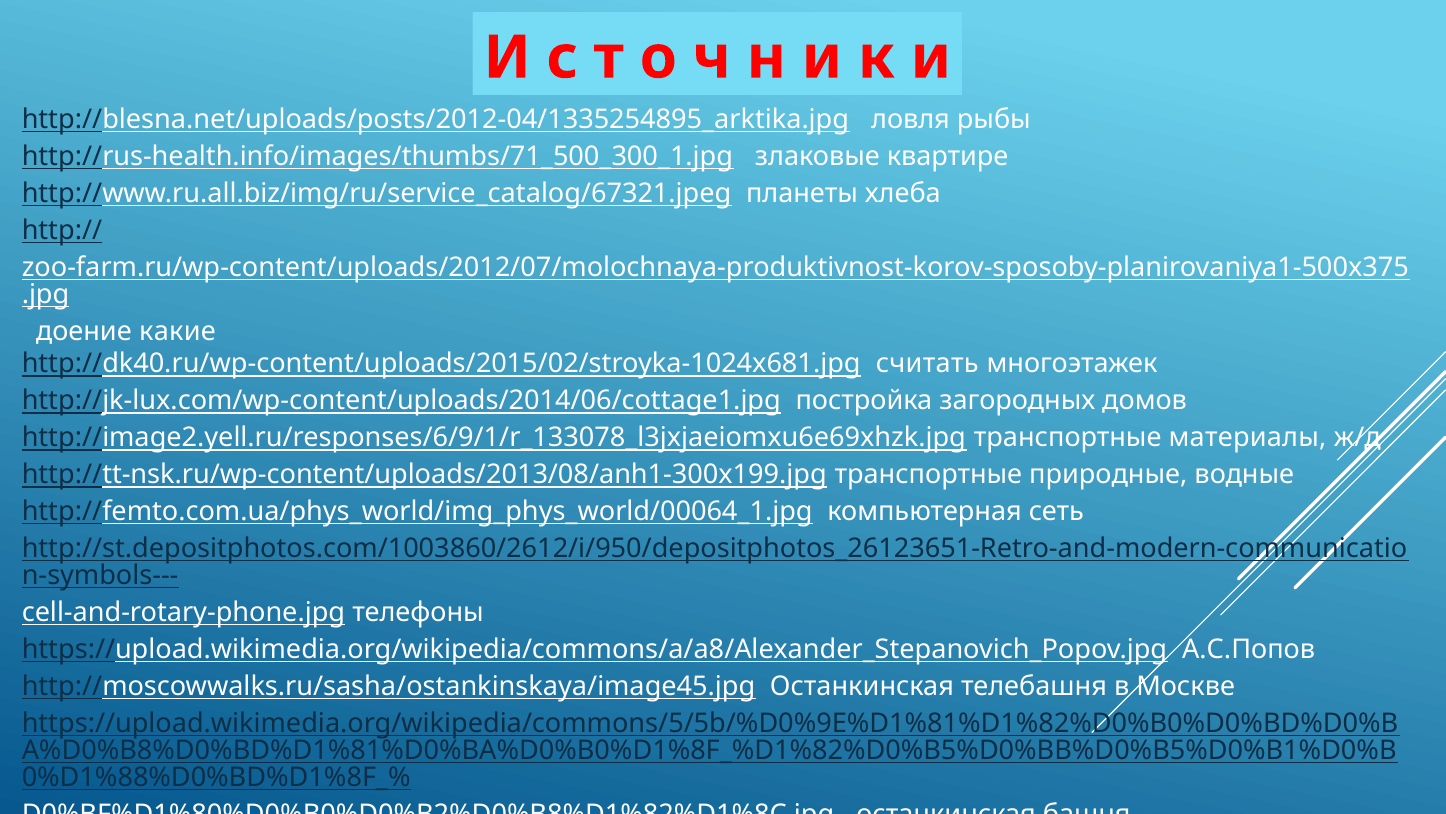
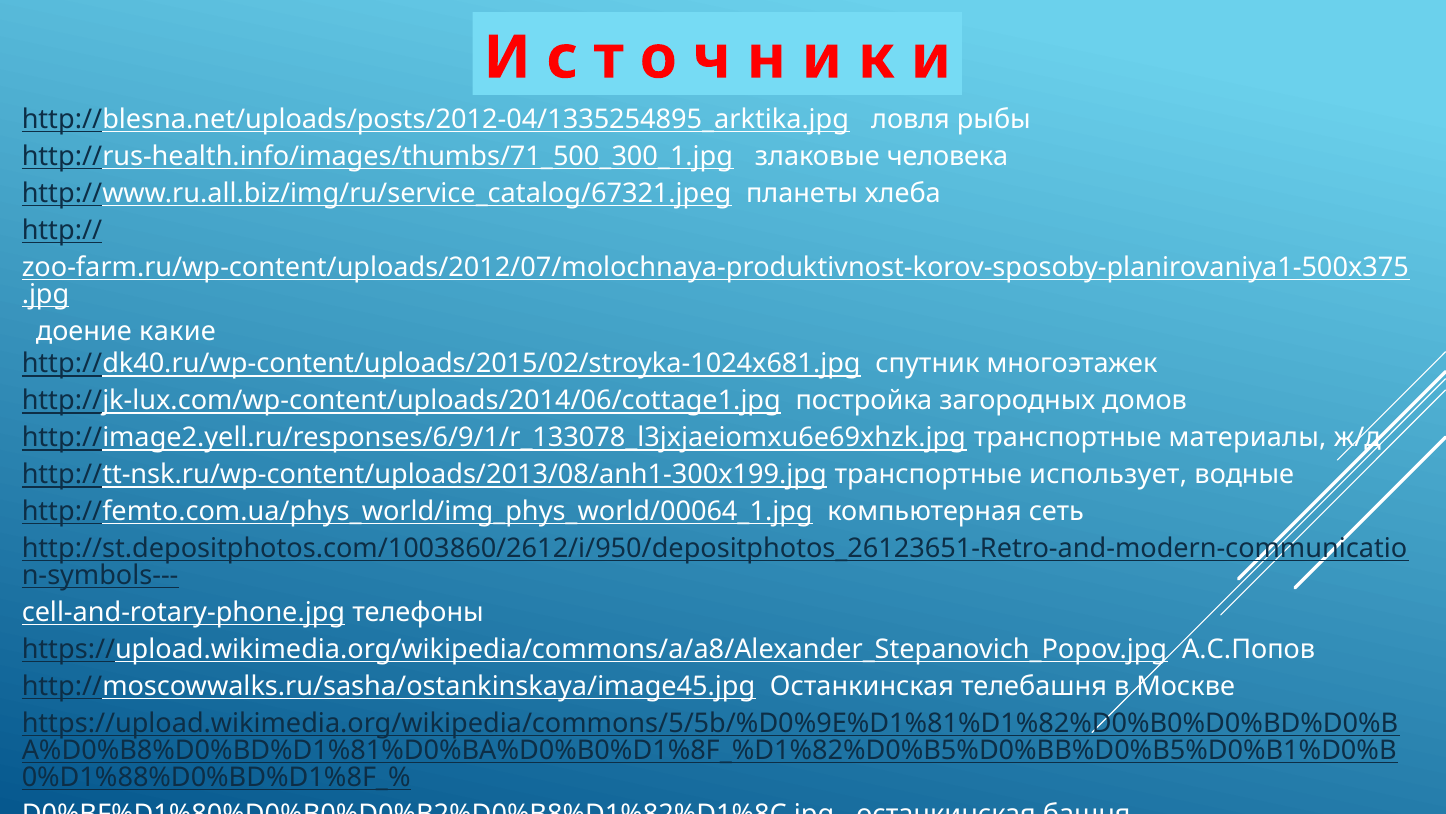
квартире: квартире -> человека
считать: считать -> спутник
природные: природные -> использует
